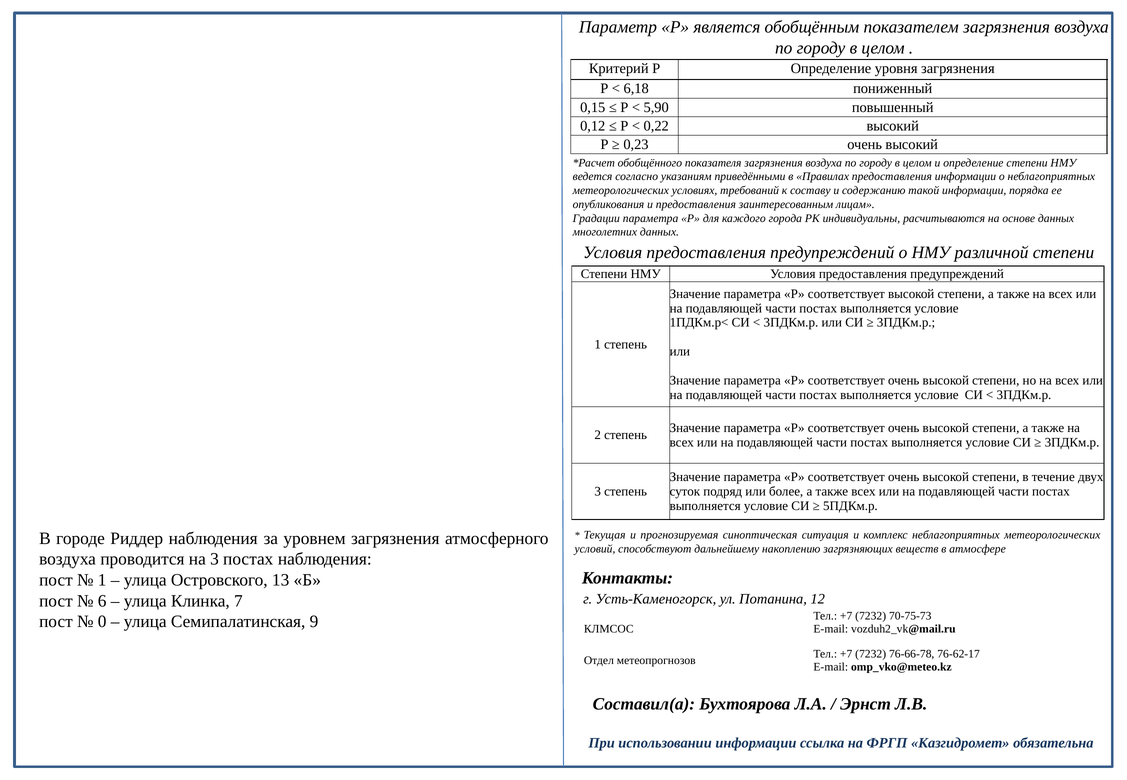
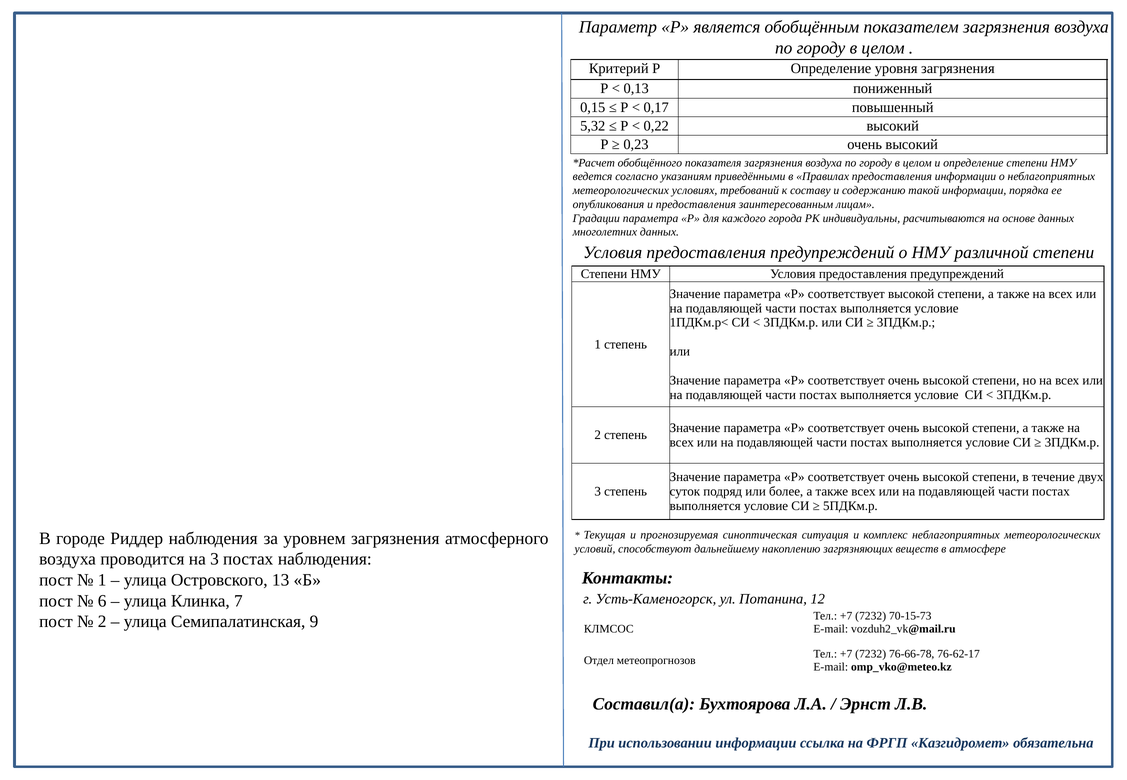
6,18: 6,18 -> 0,13
5,90: 5,90 -> 0,17
0,12: 0,12 -> 5,32
70-75-73: 70-75-73 -> 70-15-73
0 at (102, 622): 0 -> 2
